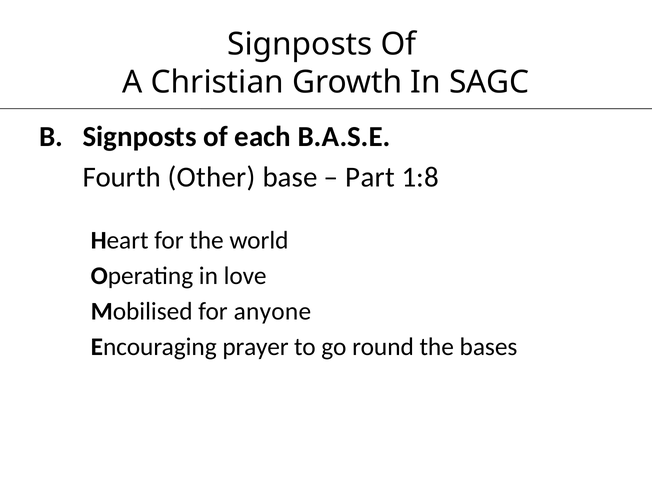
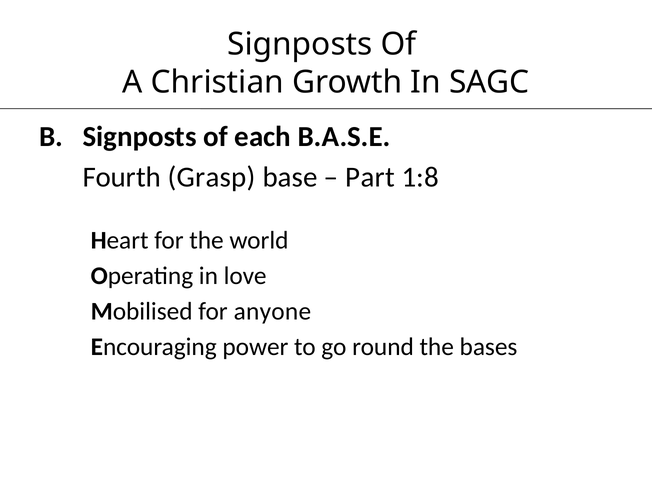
Other: Other -> Grasp
prayer: prayer -> power
